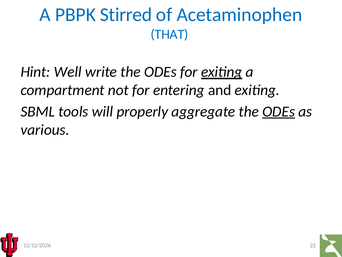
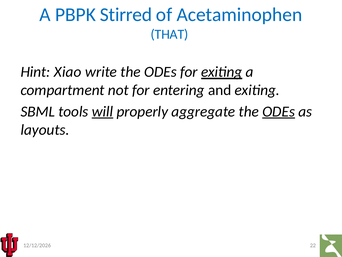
Well: Well -> Xiao
will underline: none -> present
various: various -> layouts
